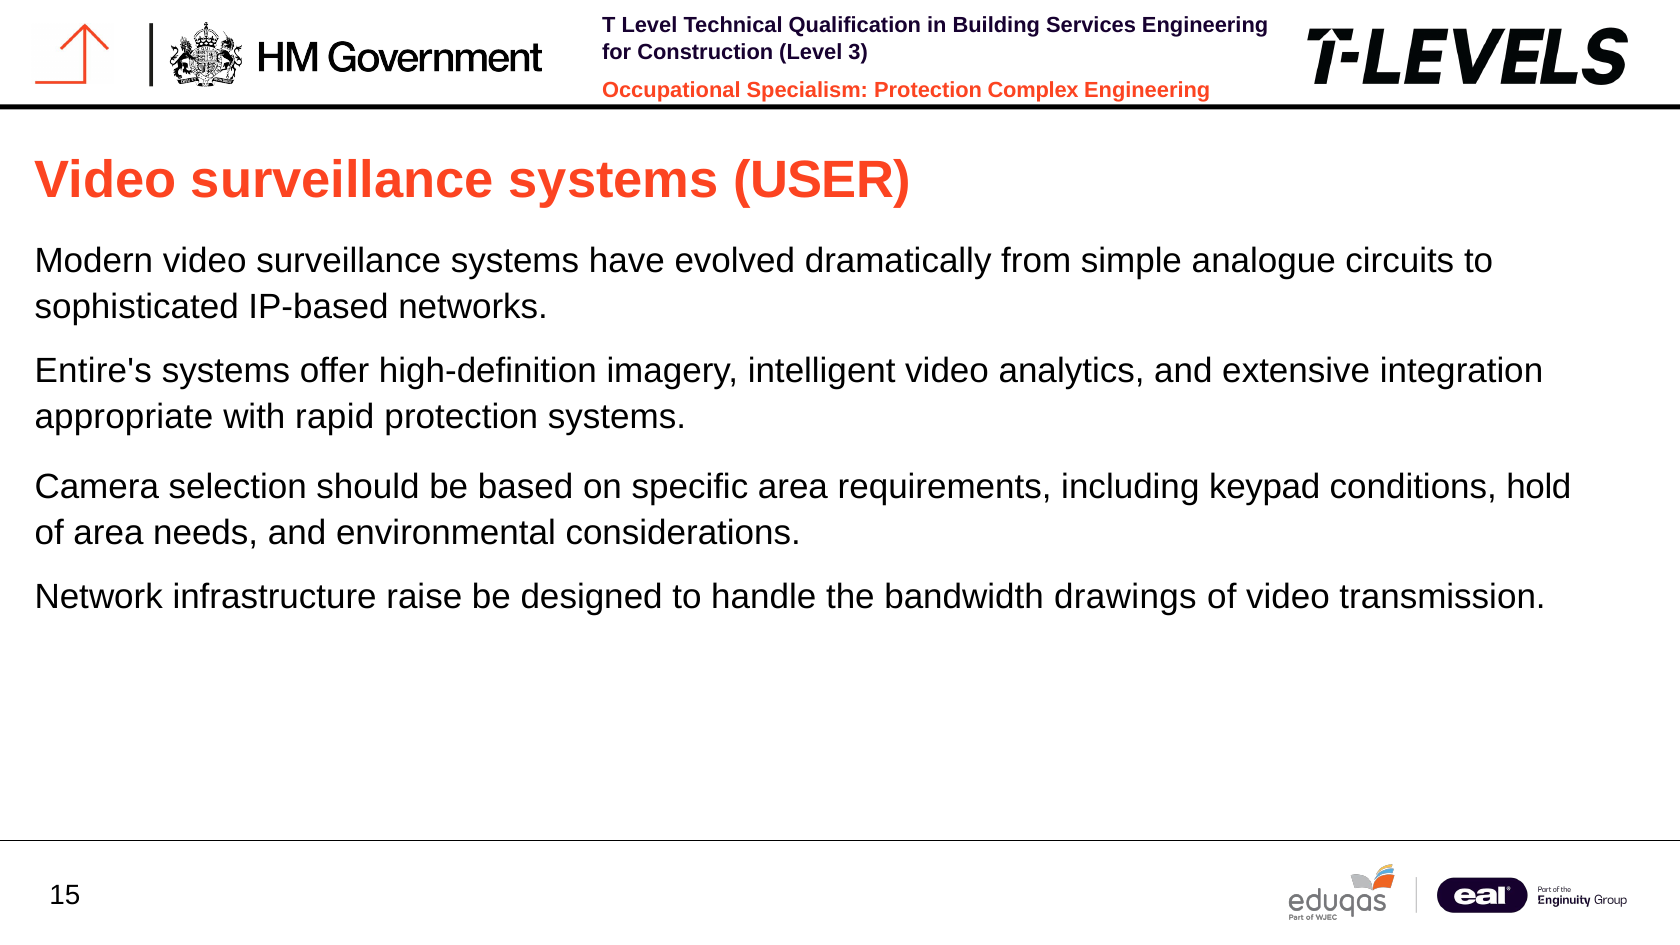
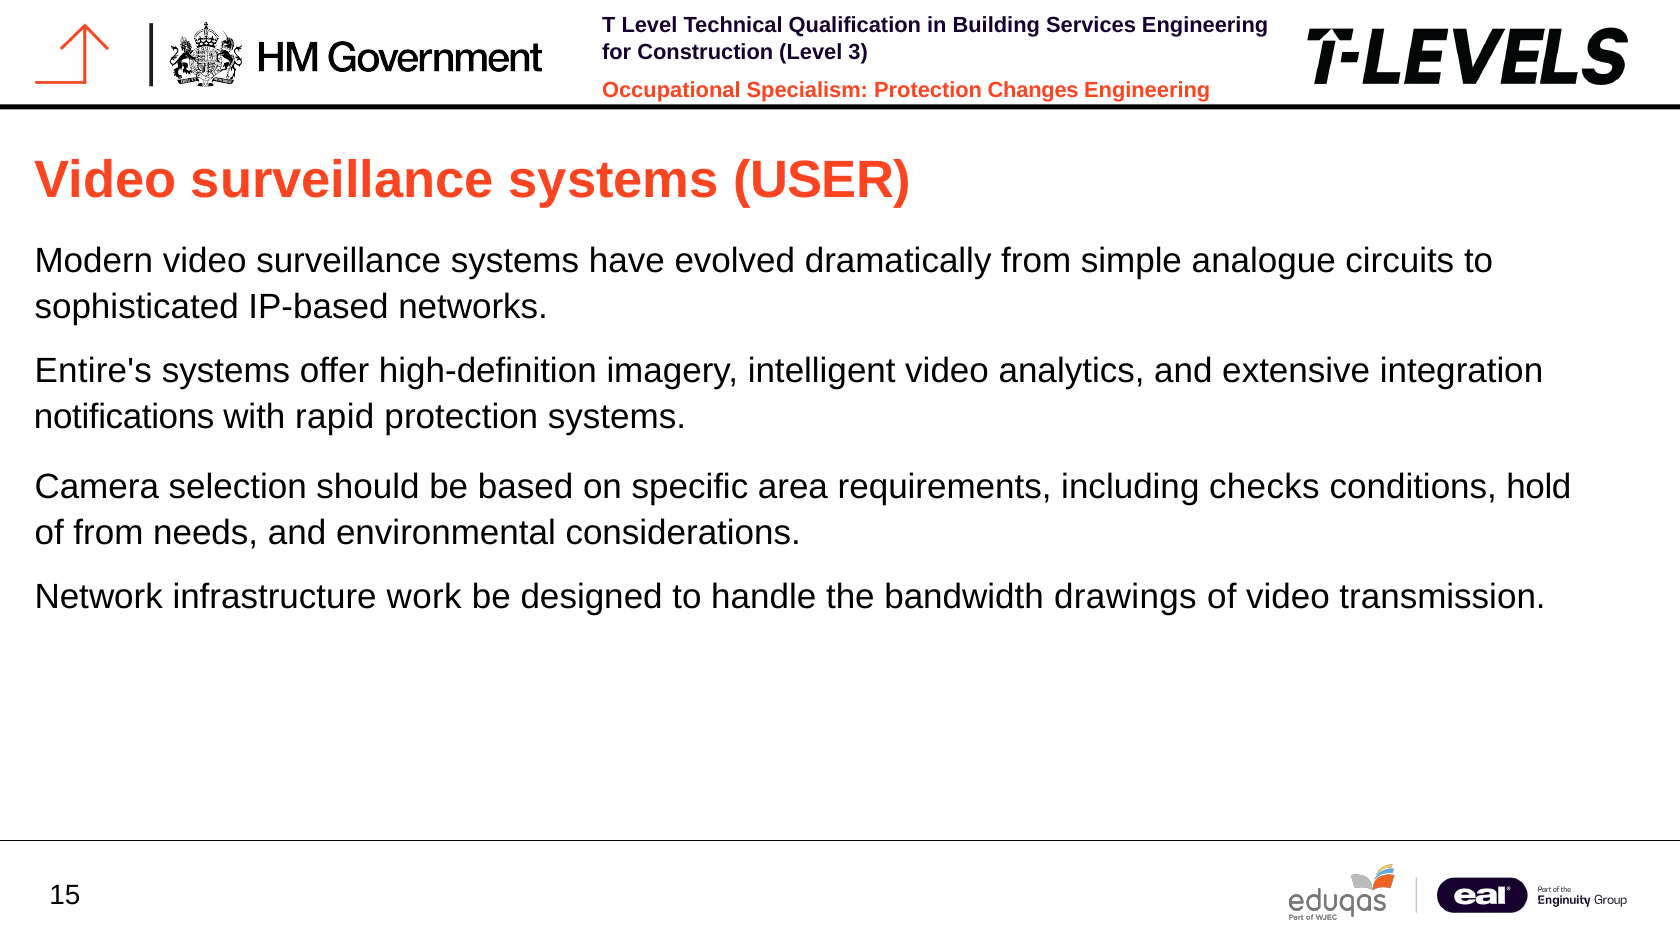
Complex: Complex -> Changes
appropriate: appropriate -> notifications
keypad: keypad -> checks
of area: area -> from
raise: raise -> work
